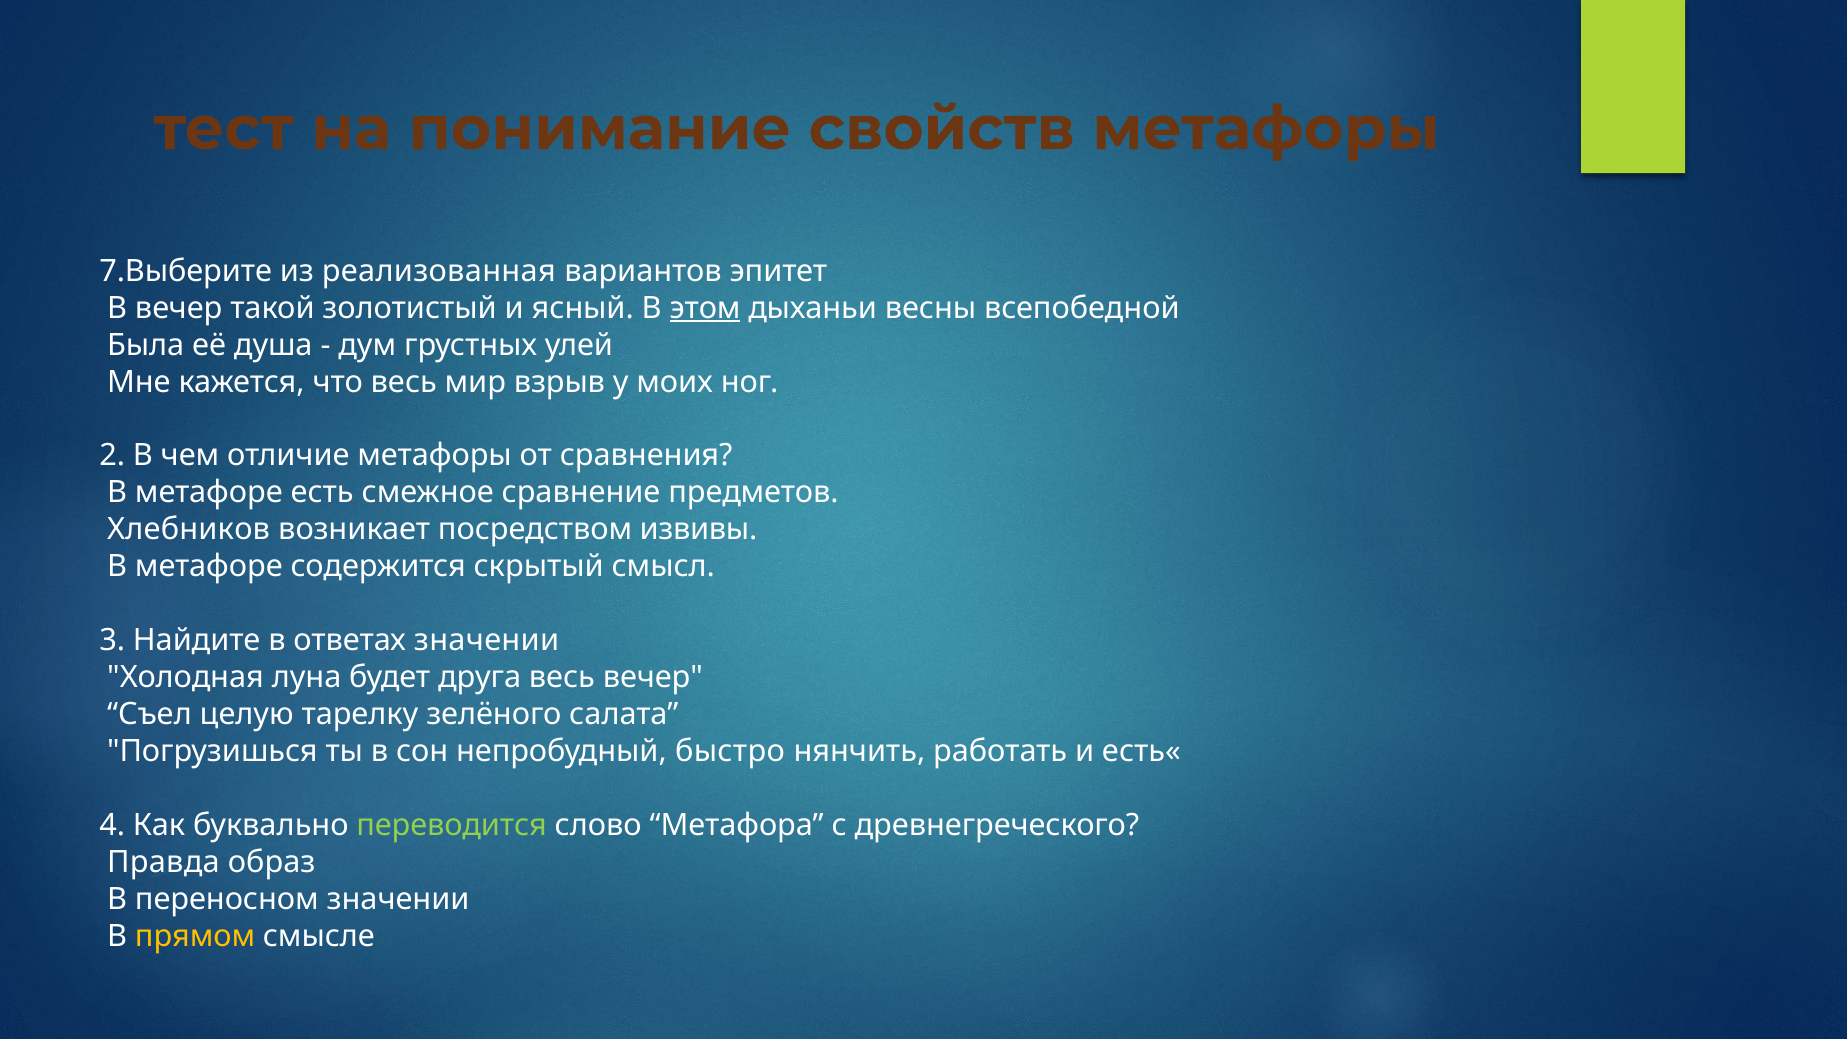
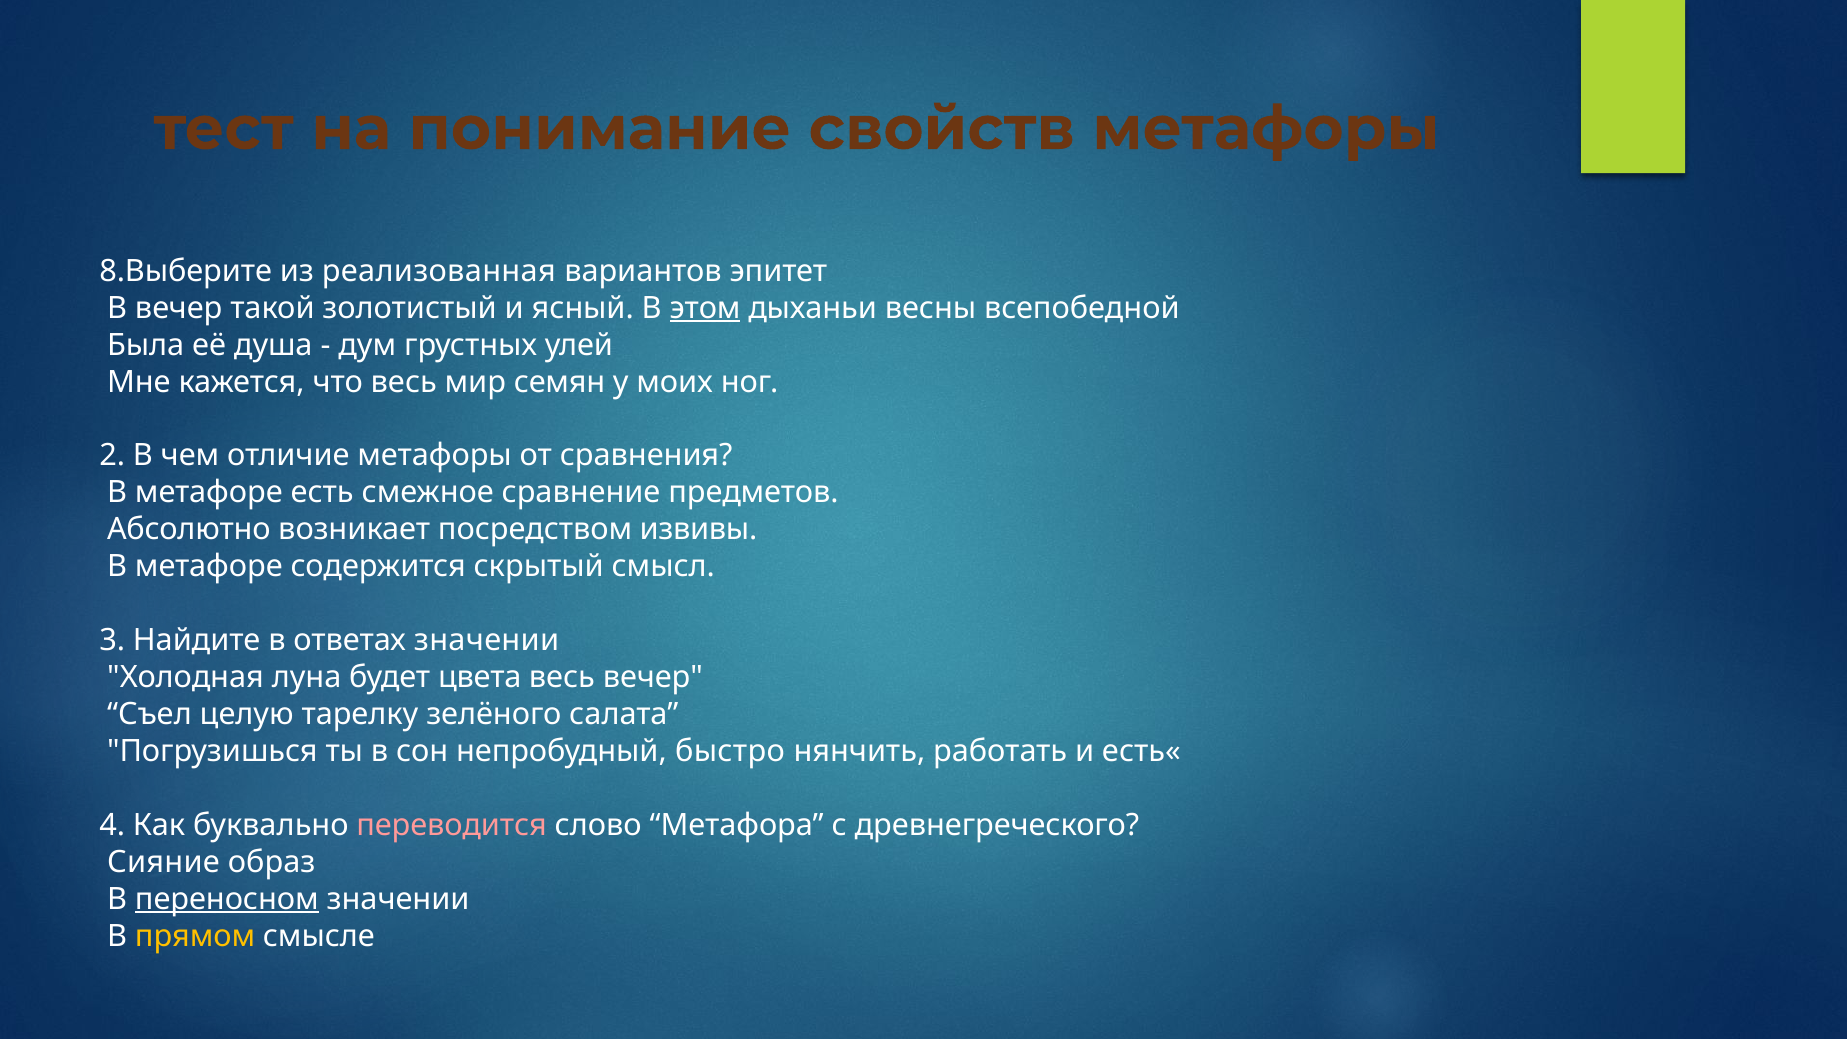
7.Выберите: 7.Выберите -> 8.Выберите
взрыв: взрыв -> семян
Хлебников: Хлебников -> Абсолютно
друга: друга -> цвета
переводится colour: light green -> pink
Правда: Правда -> Сияние
переносном underline: none -> present
